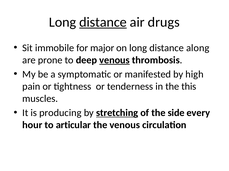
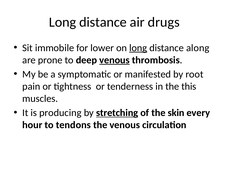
distance at (103, 22) underline: present -> none
major: major -> lower
long at (138, 48) underline: none -> present
high: high -> root
side: side -> skin
articular: articular -> tendons
